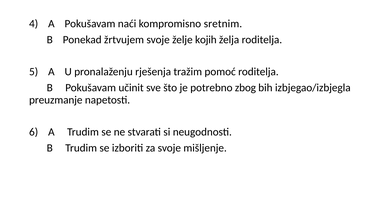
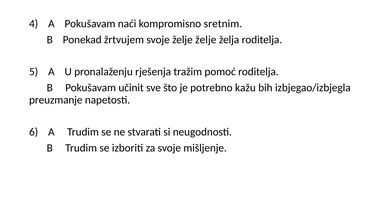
želje kojih: kojih -> želje
zbog: zbog -> kažu
